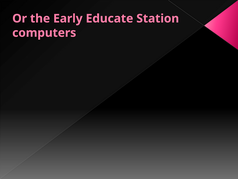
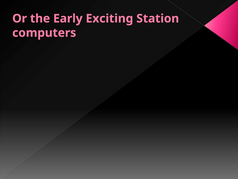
Educate: Educate -> Exciting
